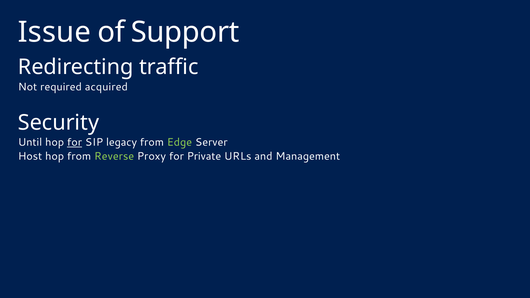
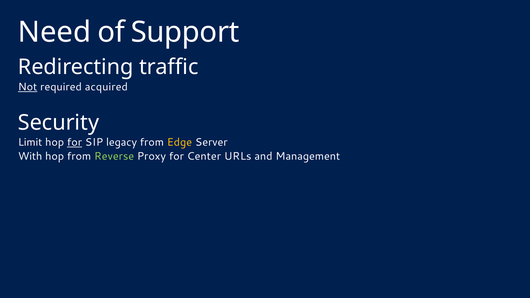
Issue: Issue -> Need
Not underline: none -> present
Until: Until -> Limit
Edge colour: light green -> yellow
Host: Host -> With
Private: Private -> Center
